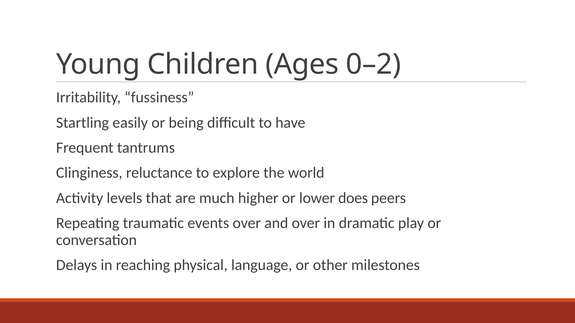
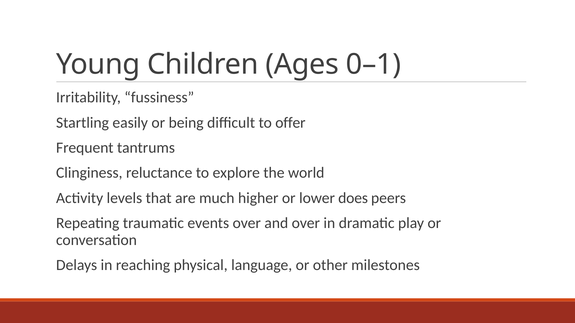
0–2: 0–2 -> 0–1
have: have -> offer
